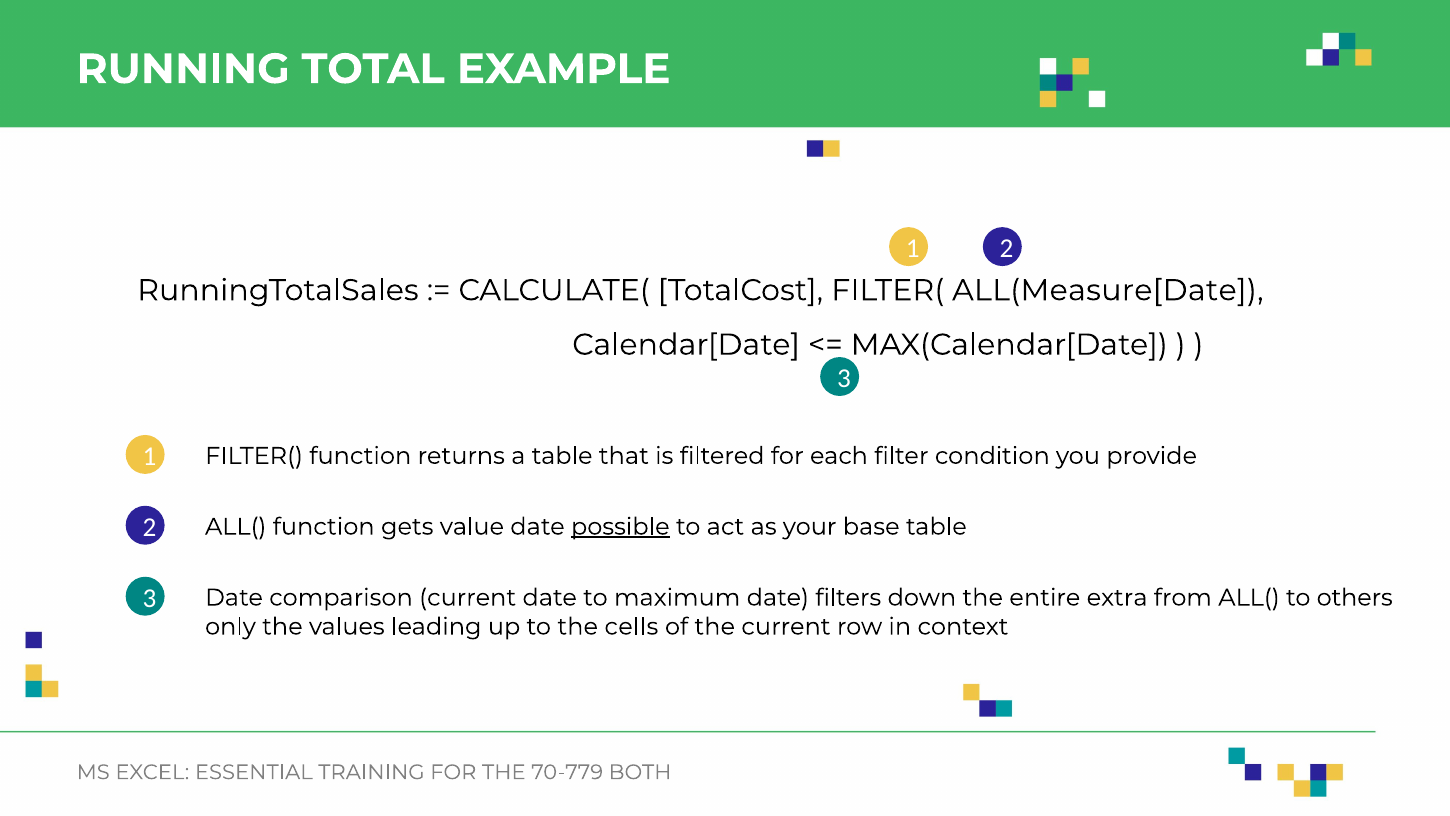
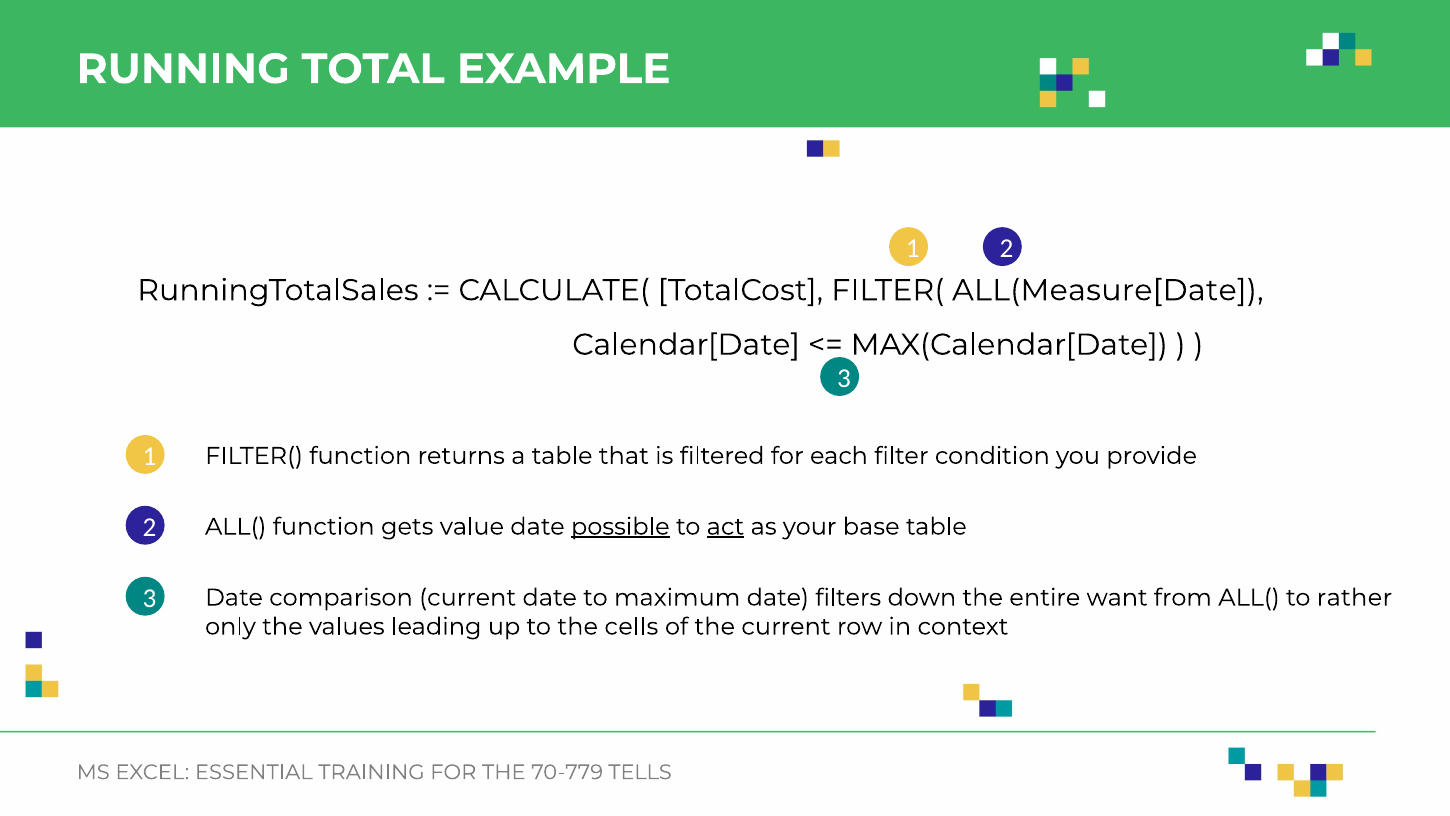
act underline: none -> present
extra: extra -> want
others: others -> rather
BOTH: BOTH -> TELLS
